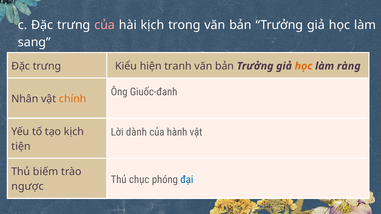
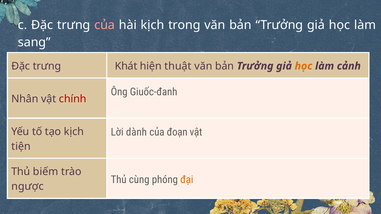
Kiểu: Kiểu -> Khát
tranh: tranh -> thuật
ràng: ràng -> cảnh
chính colour: orange -> red
hành: hành -> đoạn
chục: chục -> cùng
đại colour: blue -> orange
